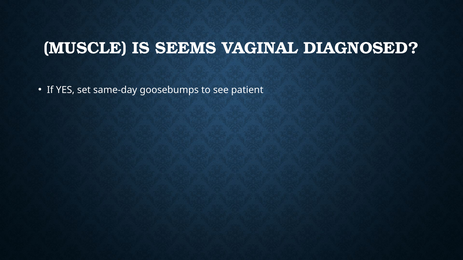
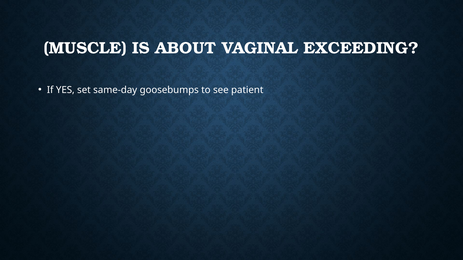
SEEMS: SEEMS -> ABOUT
DIAGNOSED: DIAGNOSED -> EXCEEDING
